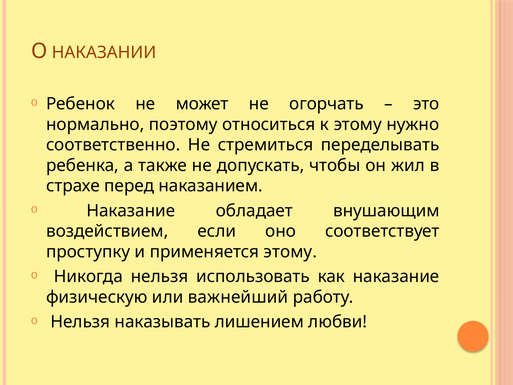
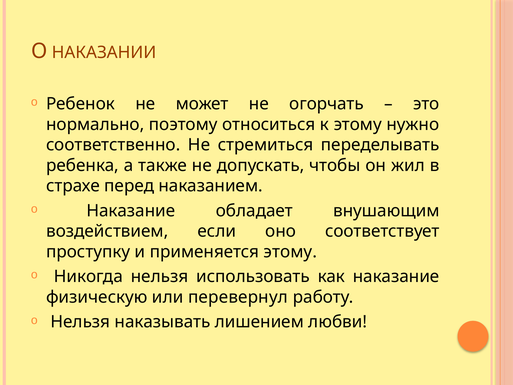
важнейший: важнейший -> перевернул
